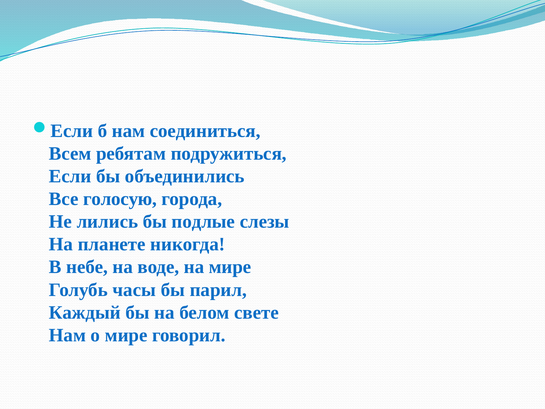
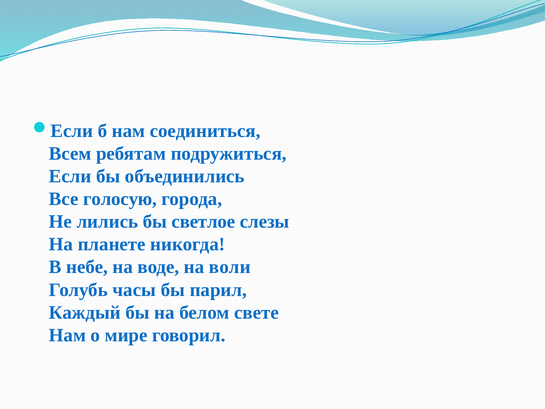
подлые: подлые -> светлое
на мире: мире -> воли
